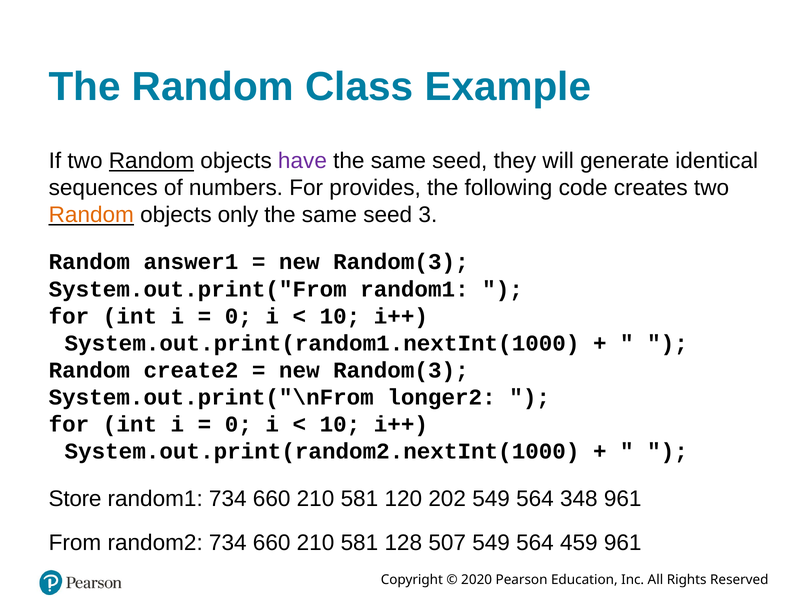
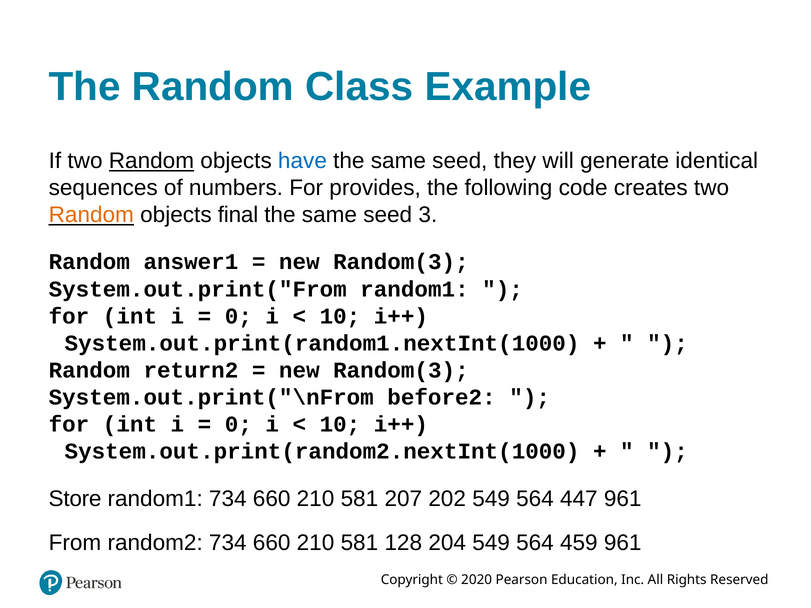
have colour: purple -> blue
only: only -> final
create2: create2 -> return2
longer2: longer2 -> before2
120: 120 -> 207
348: 348 -> 447
507: 507 -> 204
